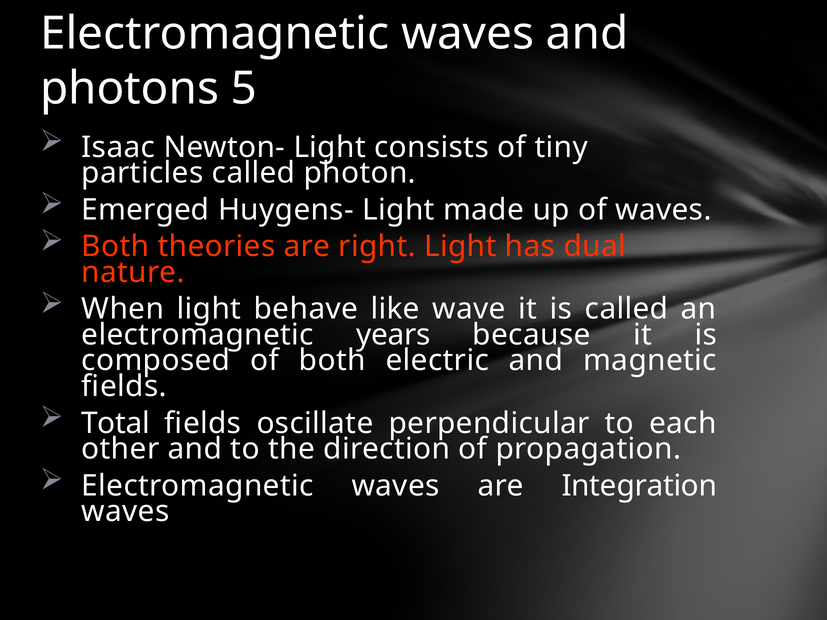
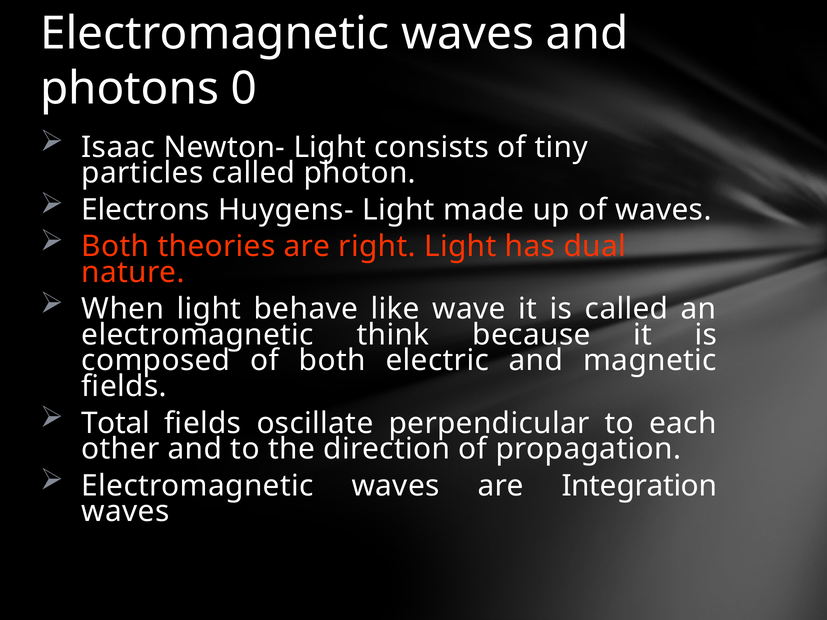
5: 5 -> 0
Emerged: Emerged -> Electrons
years: years -> think
